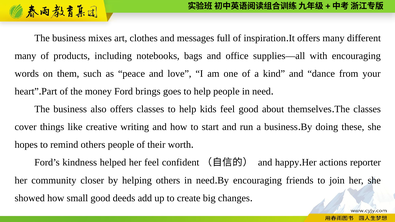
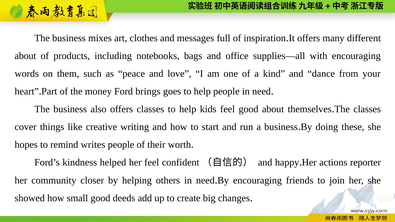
many at (25, 56): many -> about
remind others: others -> writes
